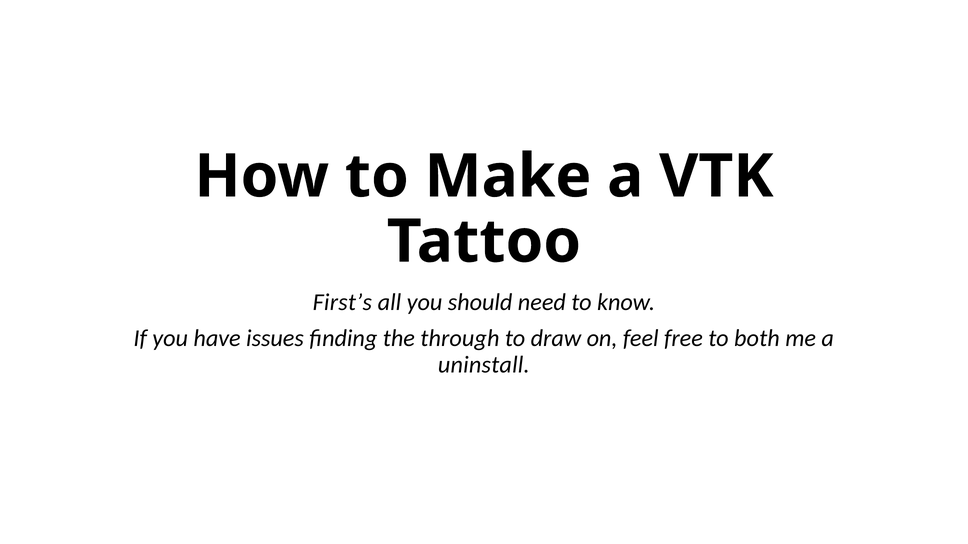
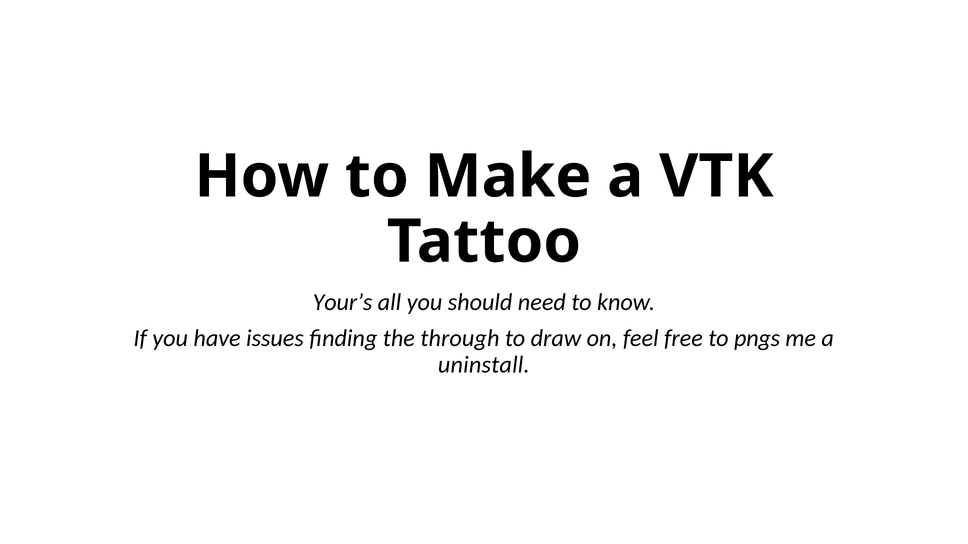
First’s: First’s -> Your’s
both: both -> pngs
